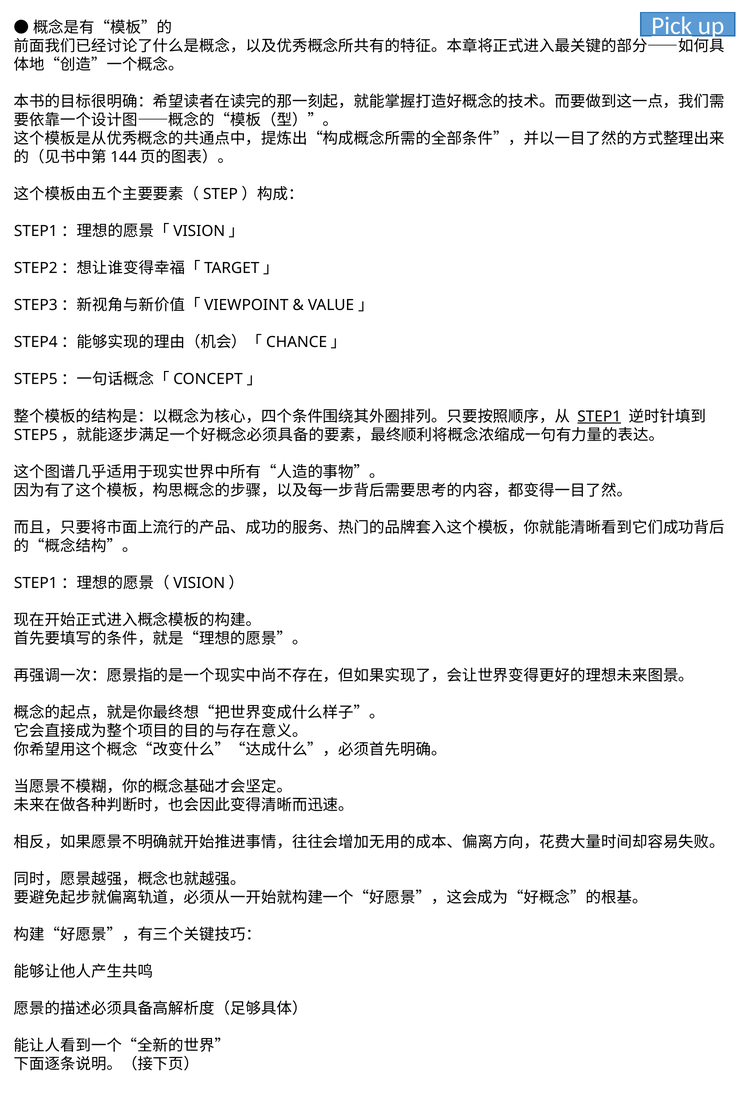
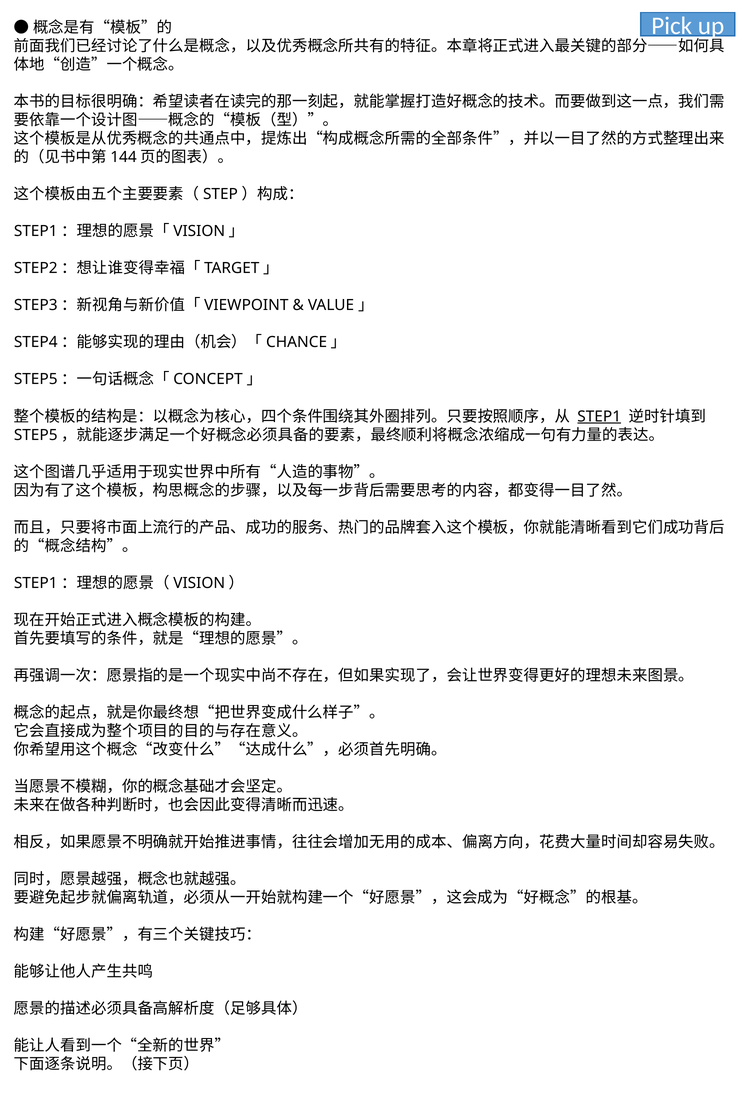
Pick underline: present -> none
